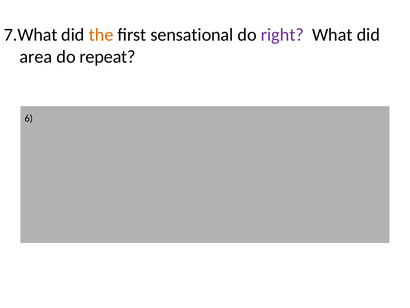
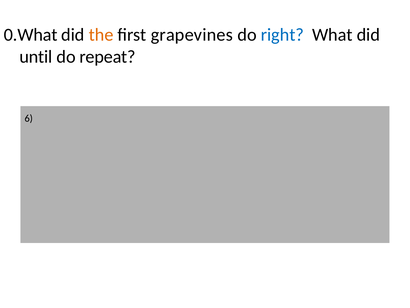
7.What: 7.What -> 0.What
sensational: sensational -> grapevines
right colour: purple -> blue
area: area -> until
